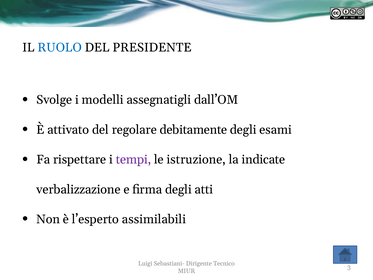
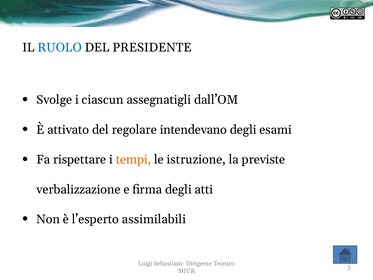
modelli: modelli -> ciascun
debitamente: debitamente -> intendevano
tempi colour: purple -> orange
indicate: indicate -> previste
